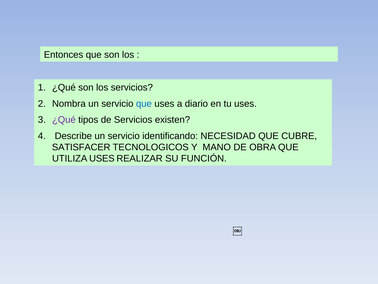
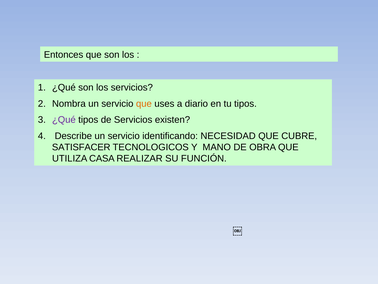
que at (144, 103) colour: blue -> orange
tu uses: uses -> tipos
UTILIZA USES: USES -> CASA
